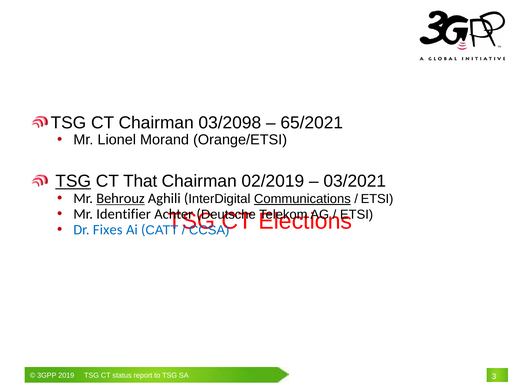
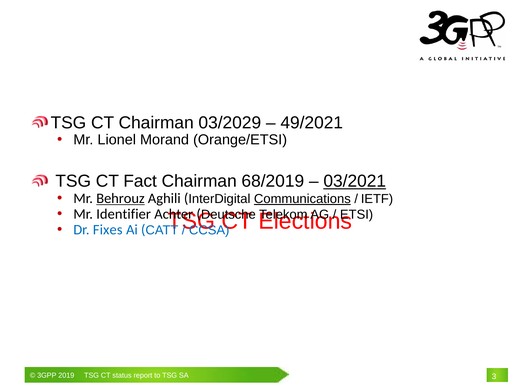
03/2098: 03/2098 -> 03/2029
65/2021: 65/2021 -> 49/2021
TSG at (73, 181) underline: present -> none
That: That -> Fact
02/2019: 02/2019 -> 68/2019
03/2021 underline: none -> present
ETSI at (377, 199): ETSI -> IETF
